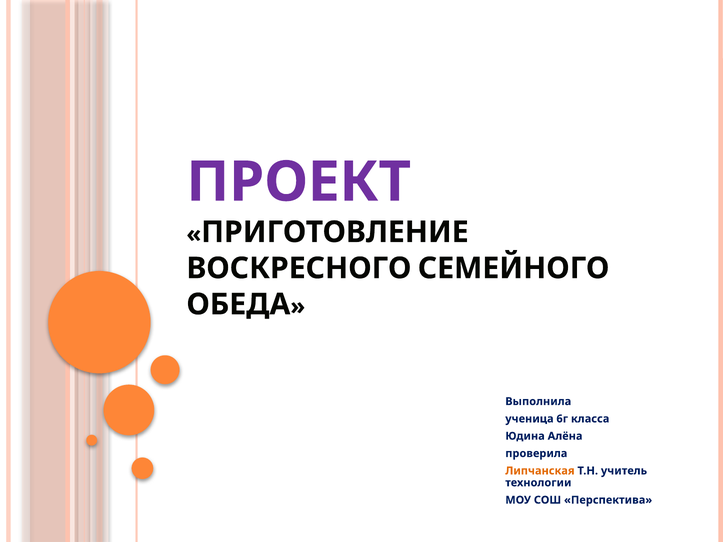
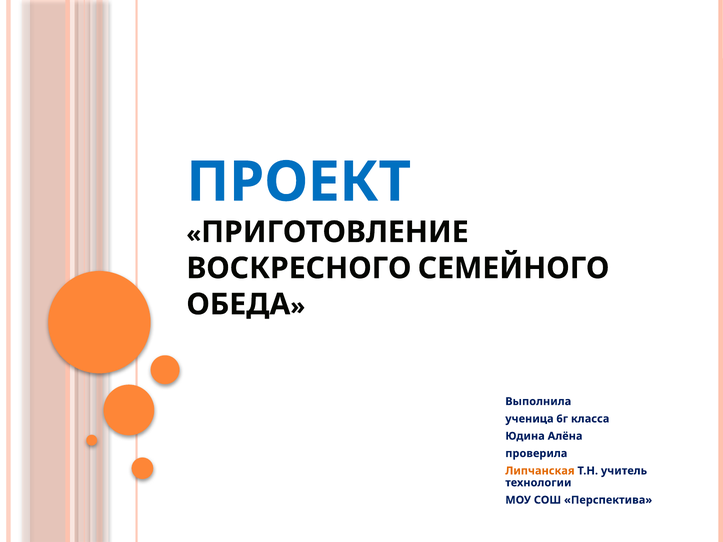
ПРОЕКТ colour: purple -> blue
